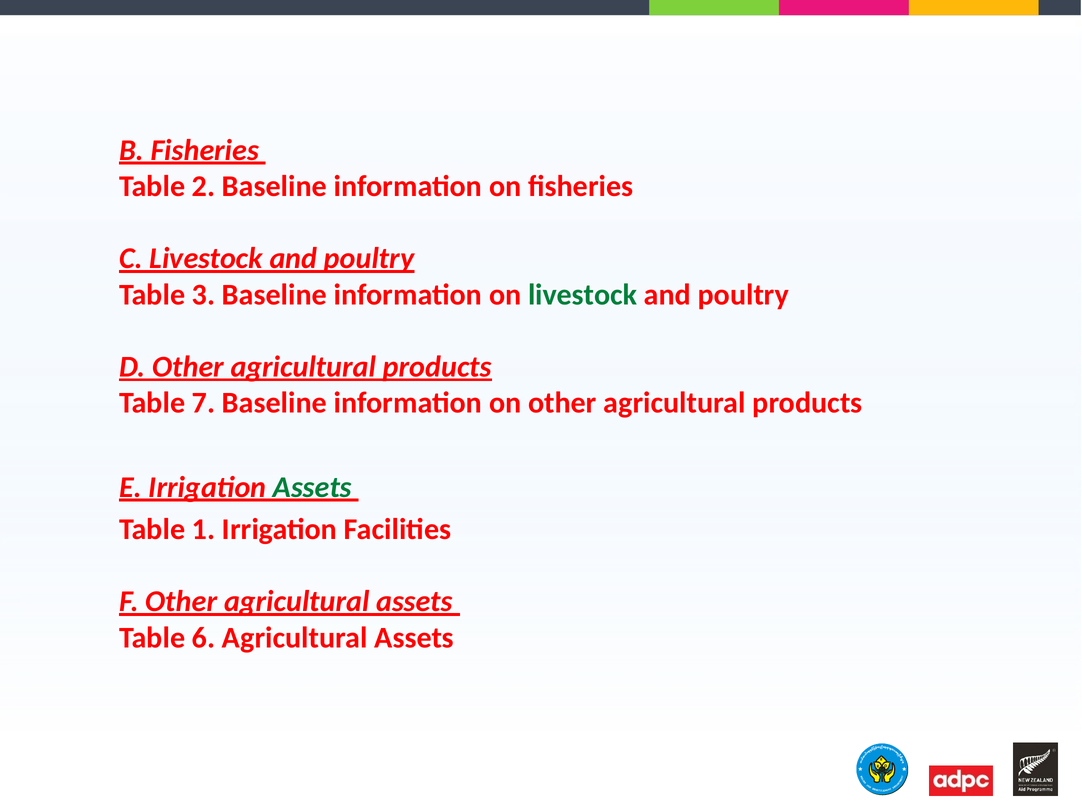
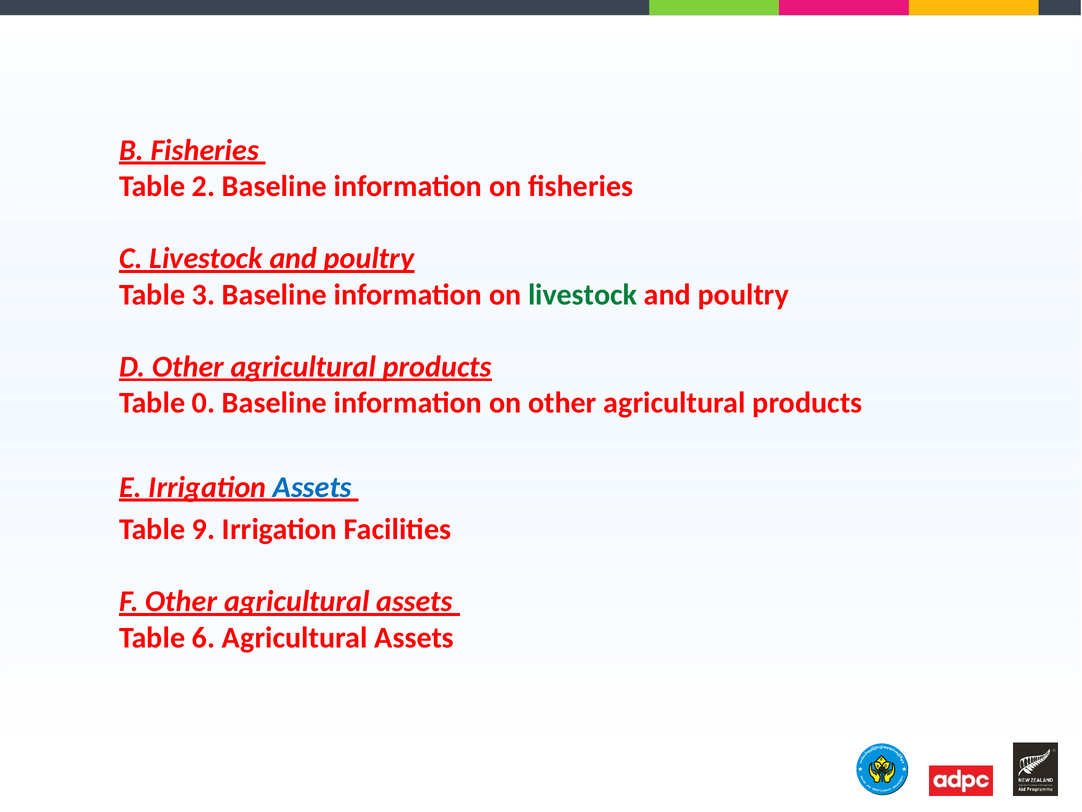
7: 7 -> 0
Assets at (312, 487) colour: green -> blue
1: 1 -> 9
